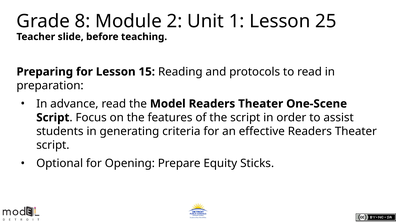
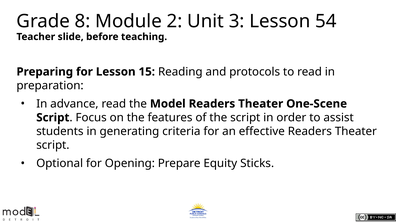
1: 1 -> 3
25: 25 -> 54
